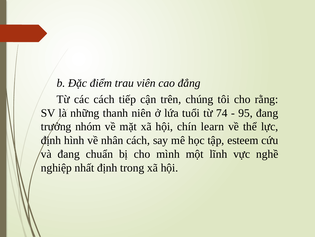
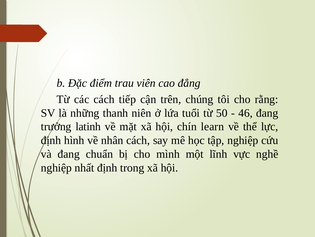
74: 74 -> 50
95: 95 -> 46
nhóm: nhóm -> latinh
tập esteem: esteem -> nghiệp
